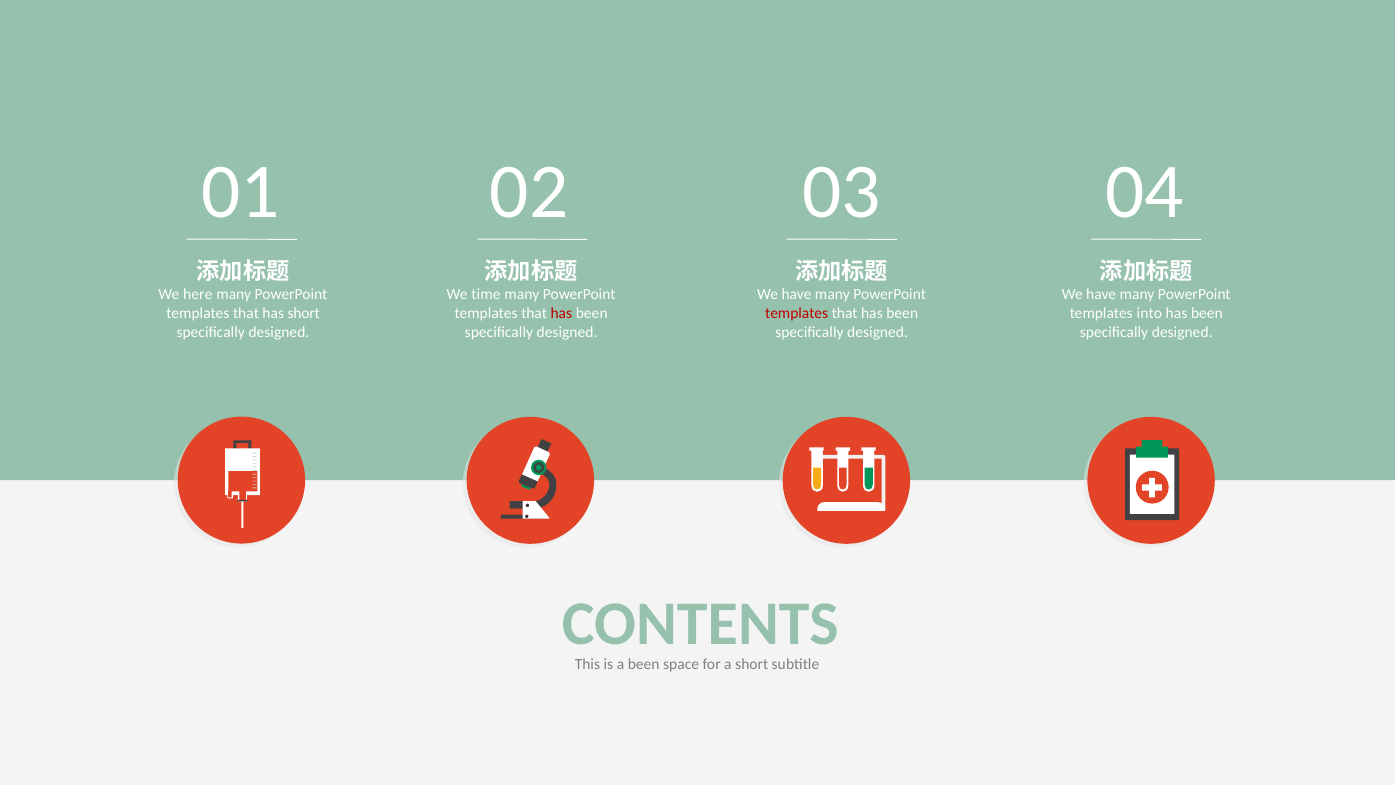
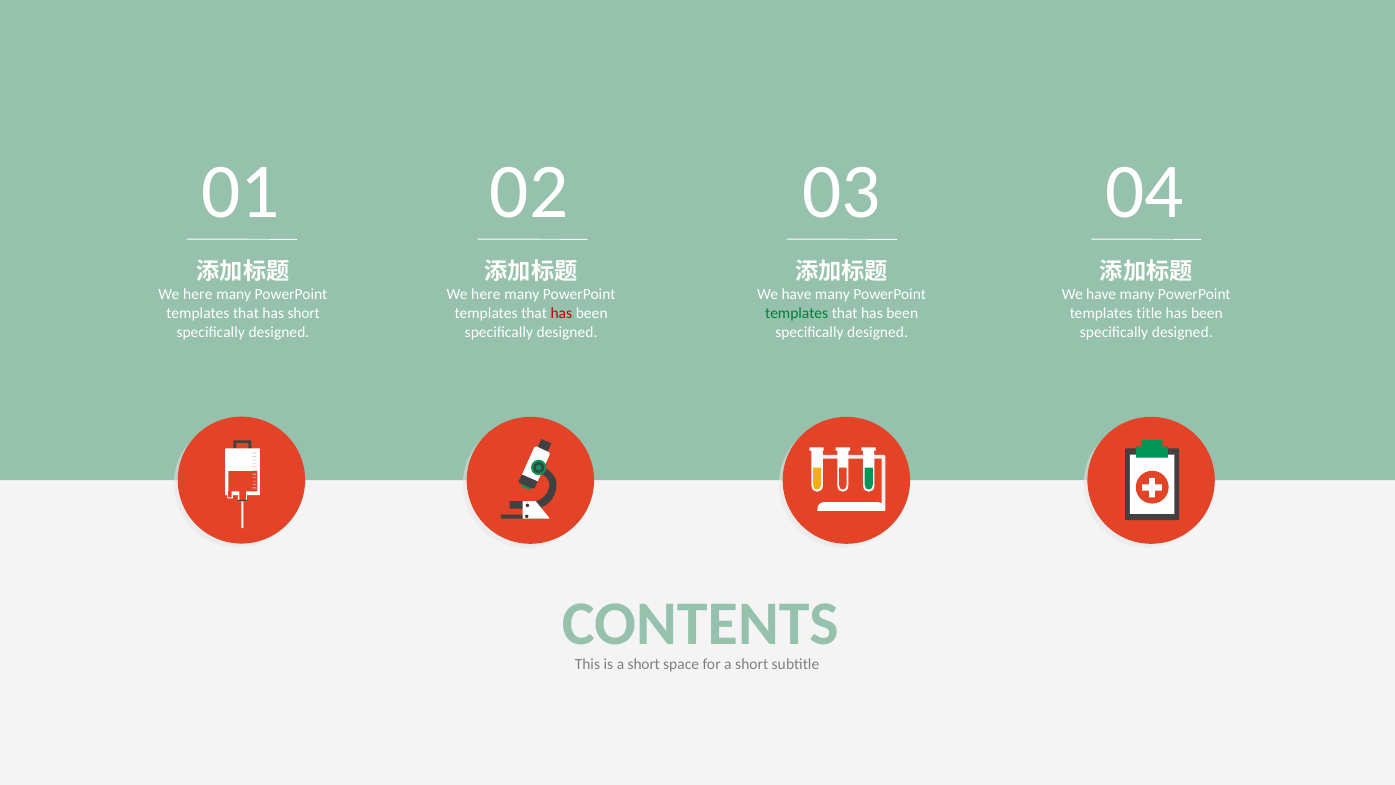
time at (486, 295): time -> here
templates at (797, 313) colour: red -> green
into: into -> title
is a been: been -> short
